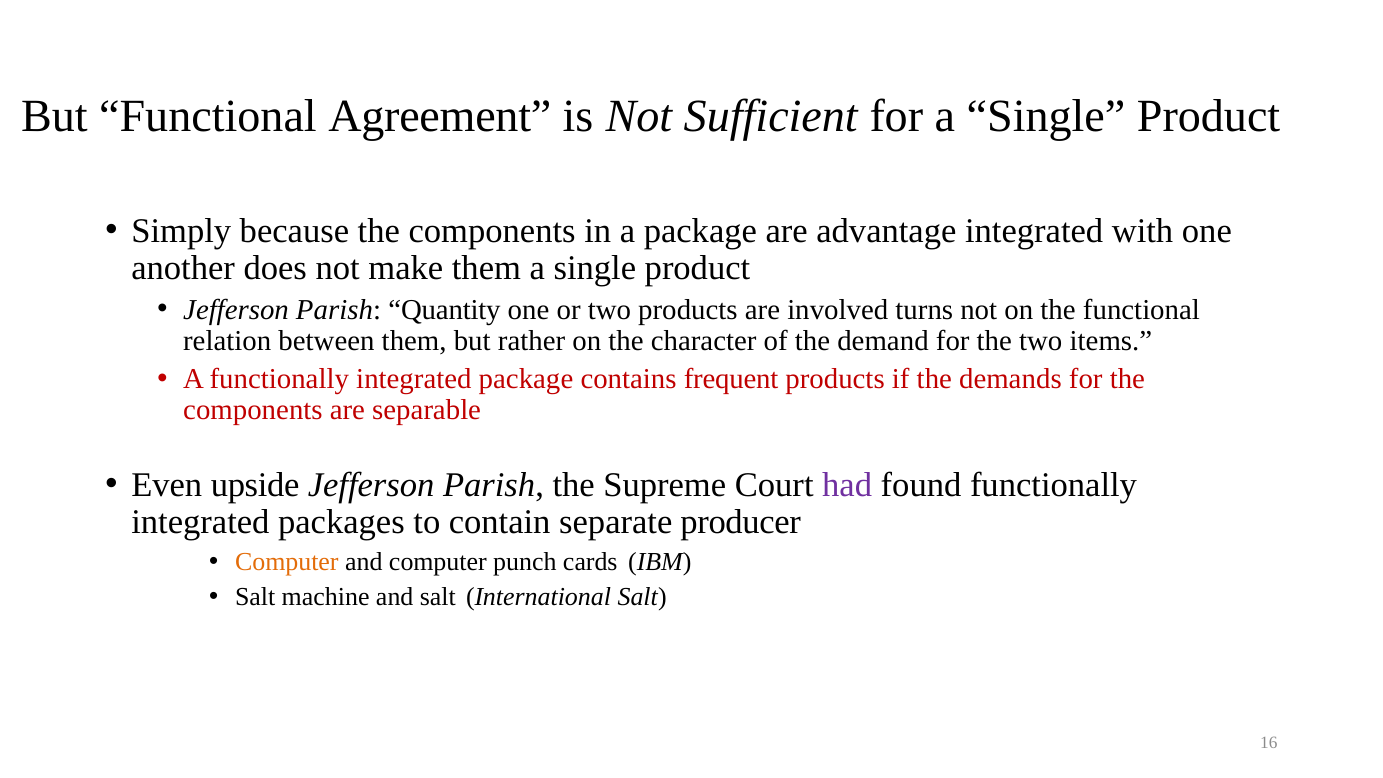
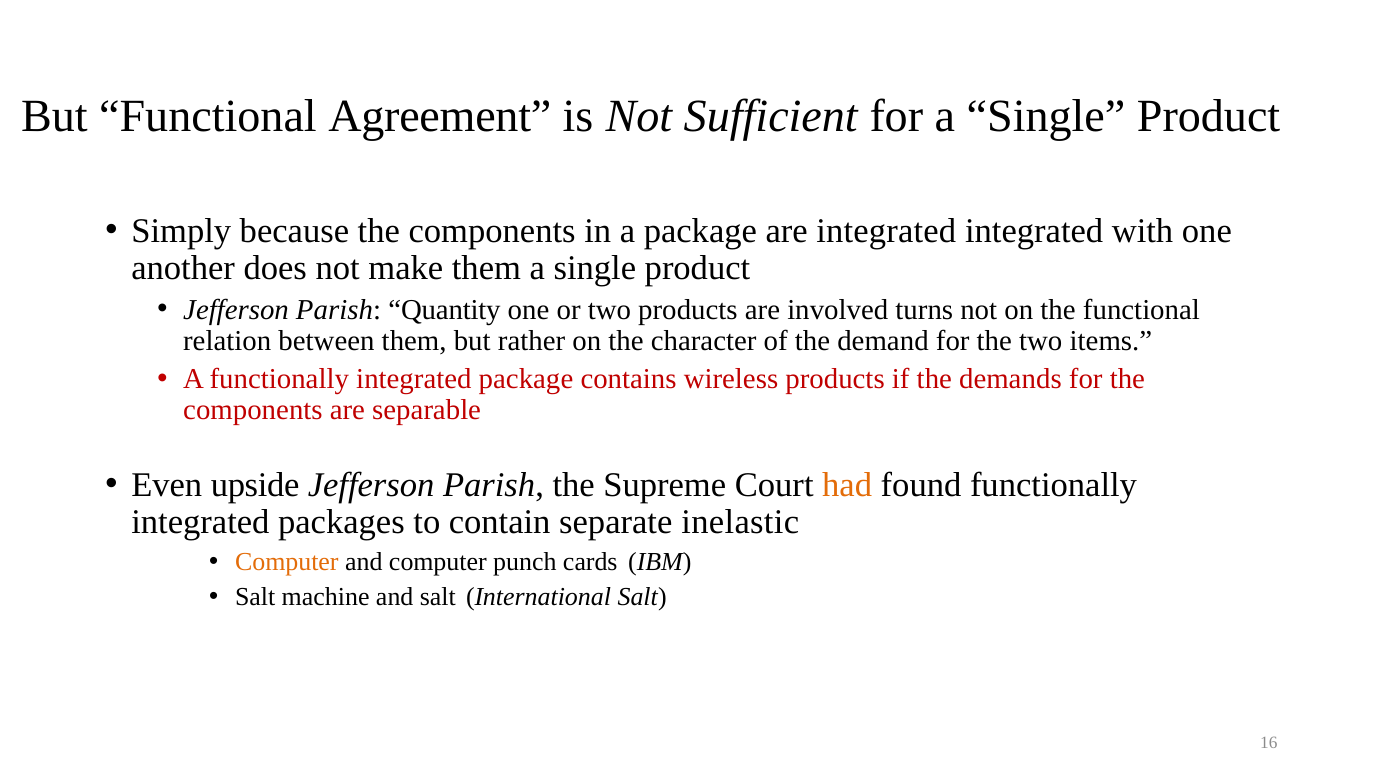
are advantage: advantage -> integrated
frequent: frequent -> wireless
had colour: purple -> orange
producer: producer -> inelastic
